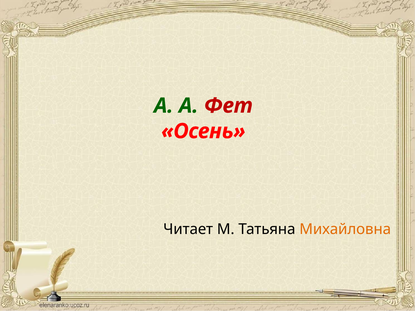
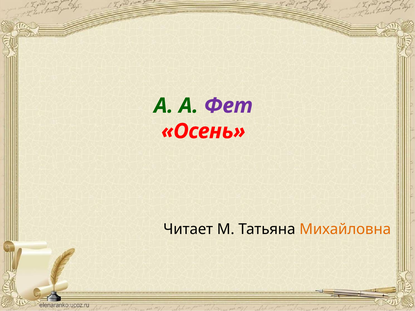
Фет colour: red -> purple
